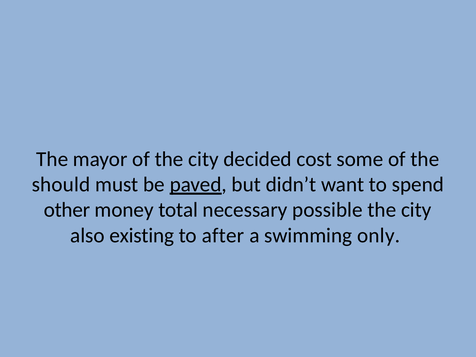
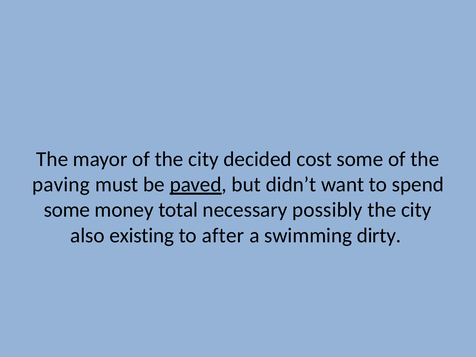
should: should -> paving
other at (67, 210): other -> some
possible: possible -> possibly
only: only -> dirty
